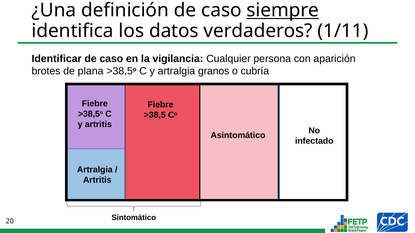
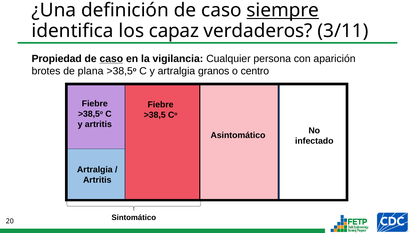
datos: datos -> capaz
1/11: 1/11 -> 3/11
Identificar: Identificar -> Propiedad
caso at (111, 59) underline: none -> present
cubría: cubría -> centro
